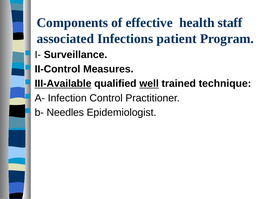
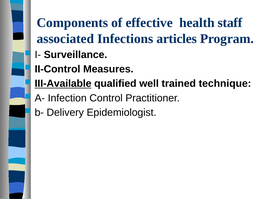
patient: patient -> articles
well underline: present -> none
Needles: Needles -> Delivery
